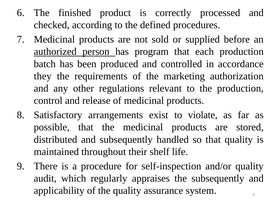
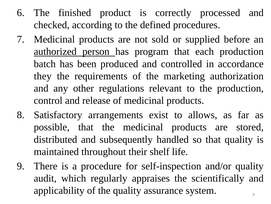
violate: violate -> allows
the subsequently: subsequently -> scientifically
